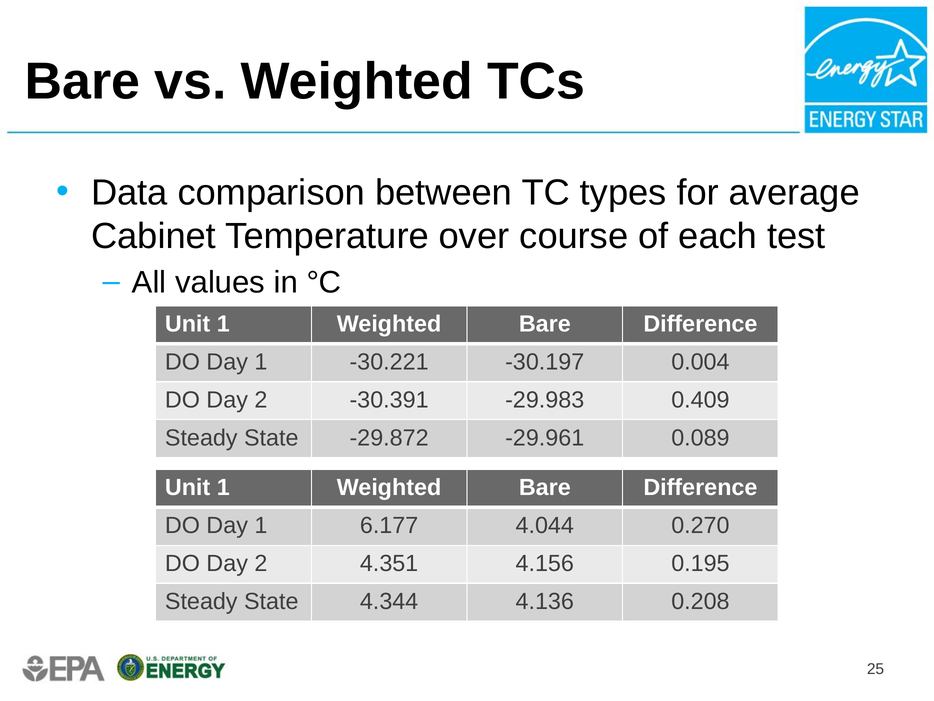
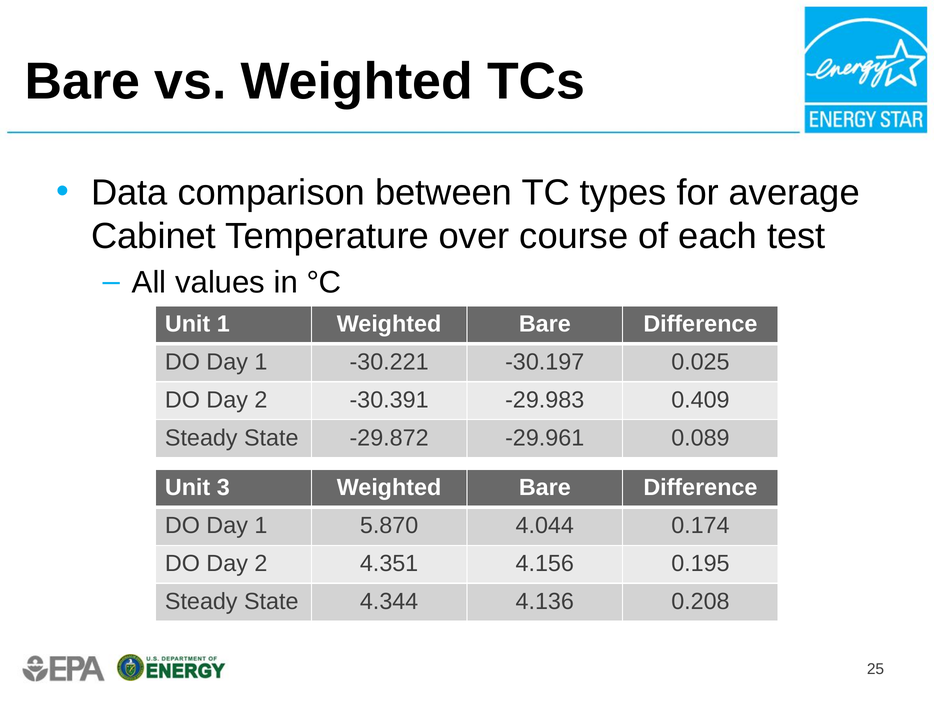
0.004: 0.004 -> 0.025
1 at (223, 487): 1 -> 3
6.177: 6.177 -> 5.870
0.270: 0.270 -> 0.174
